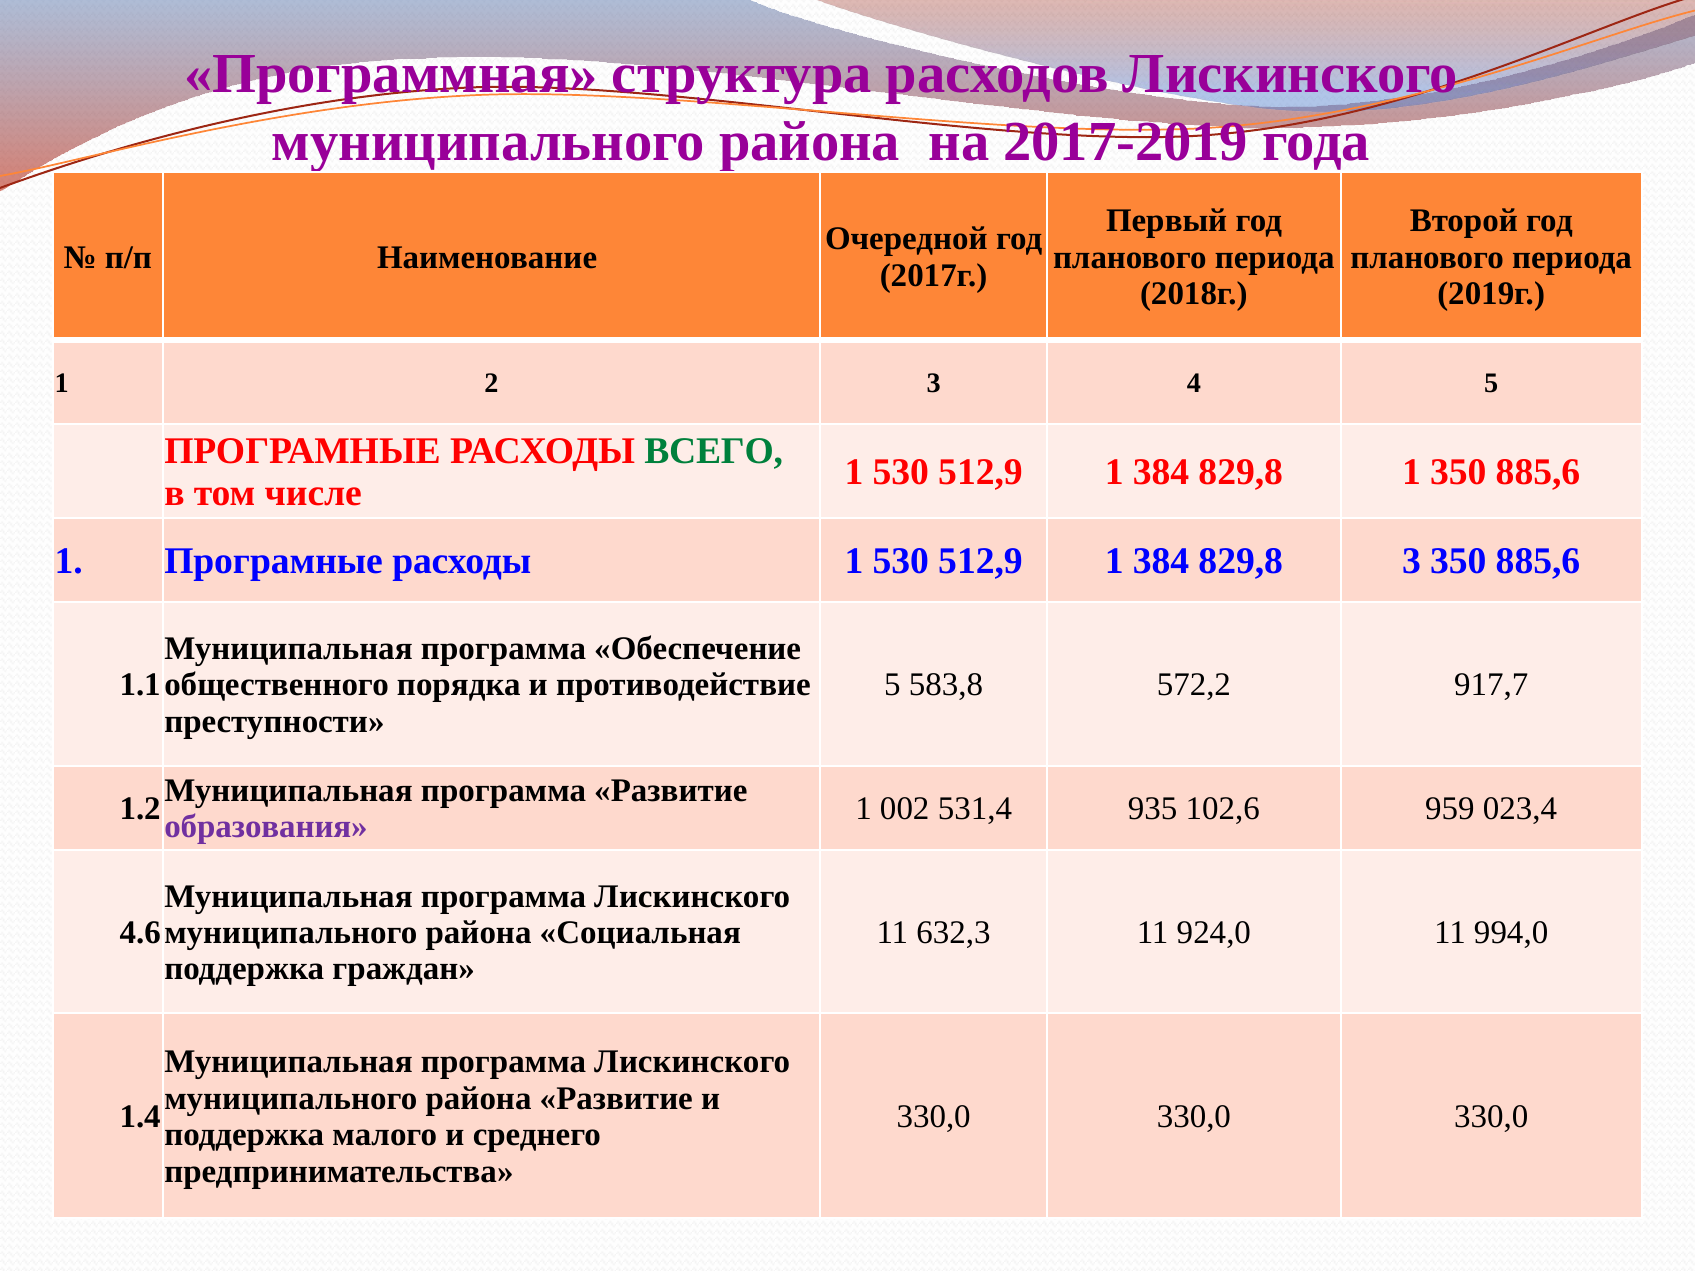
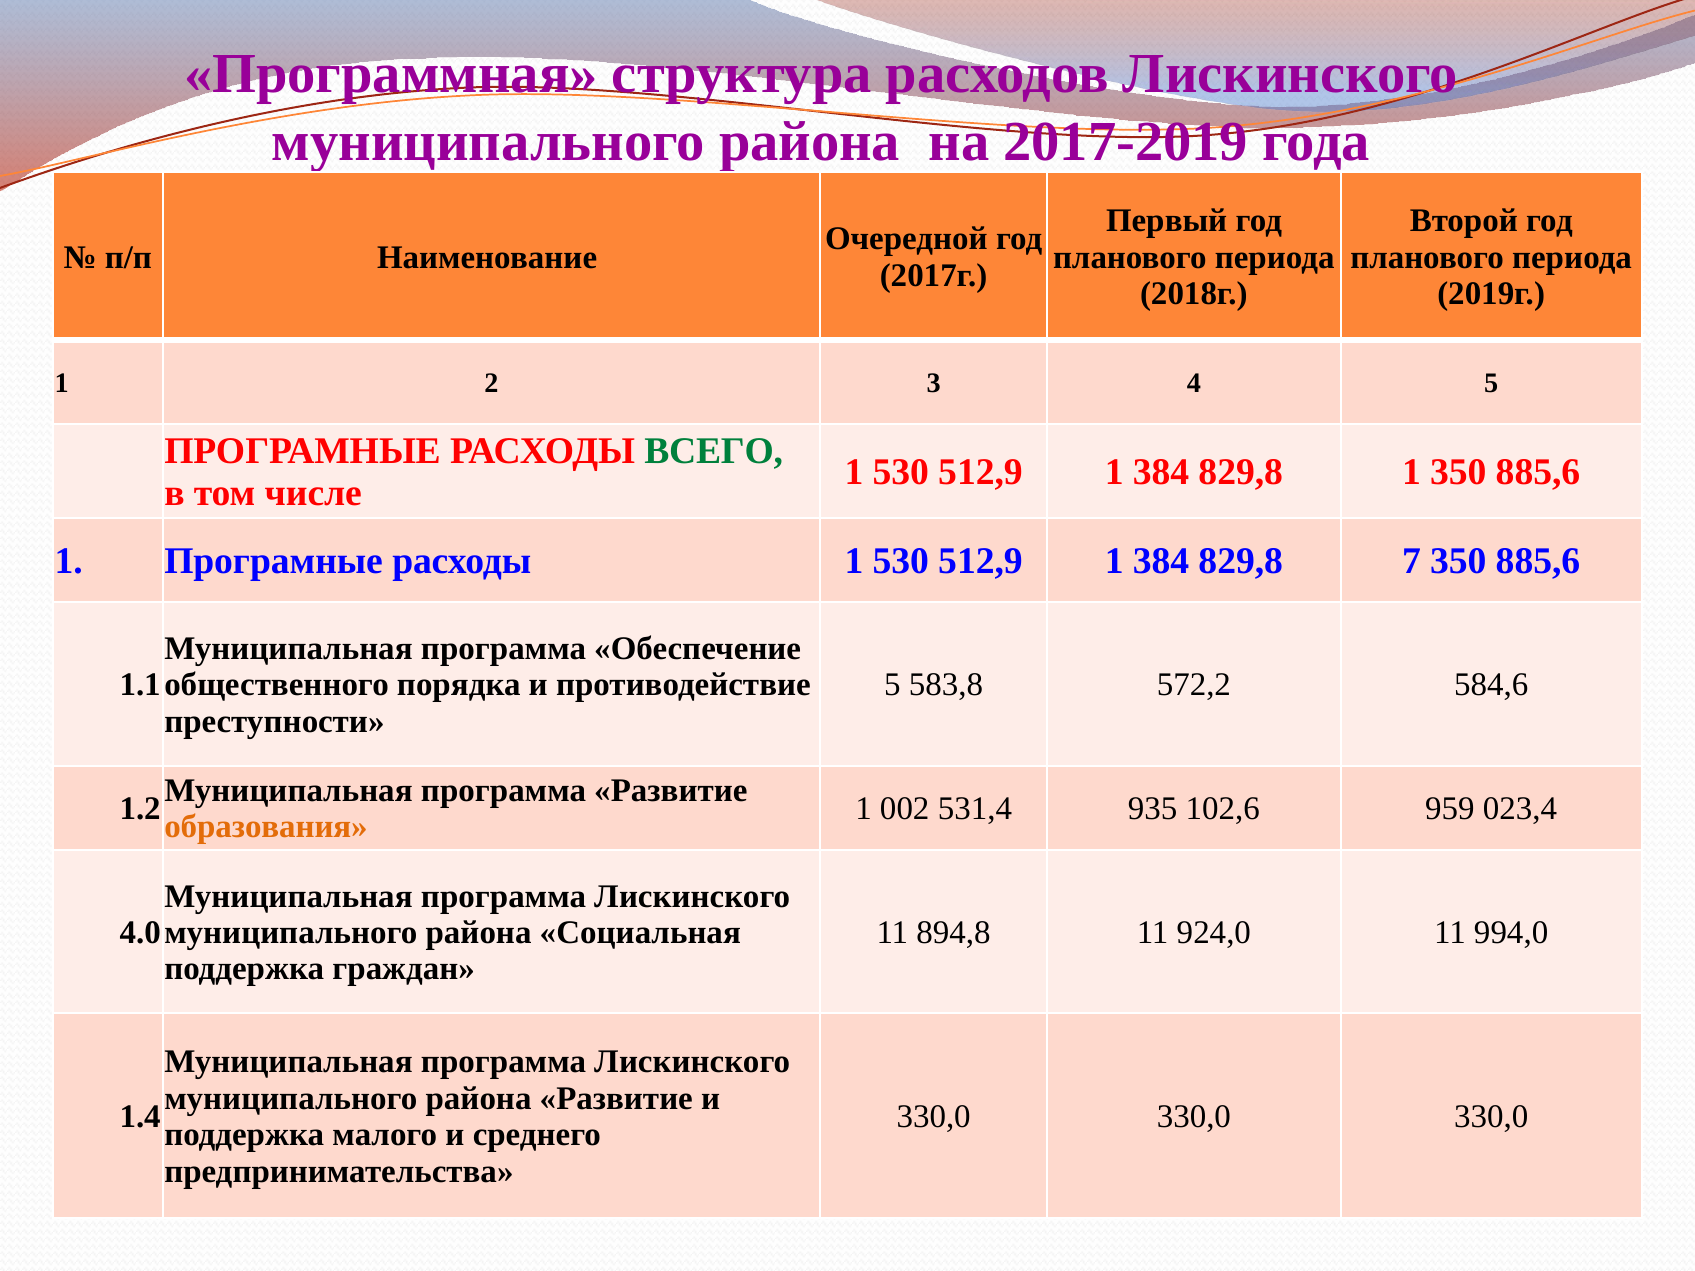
829,8 3: 3 -> 7
917,7: 917,7 -> 584,6
образования colour: purple -> orange
4.6: 4.6 -> 4.0
632,3: 632,3 -> 894,8
